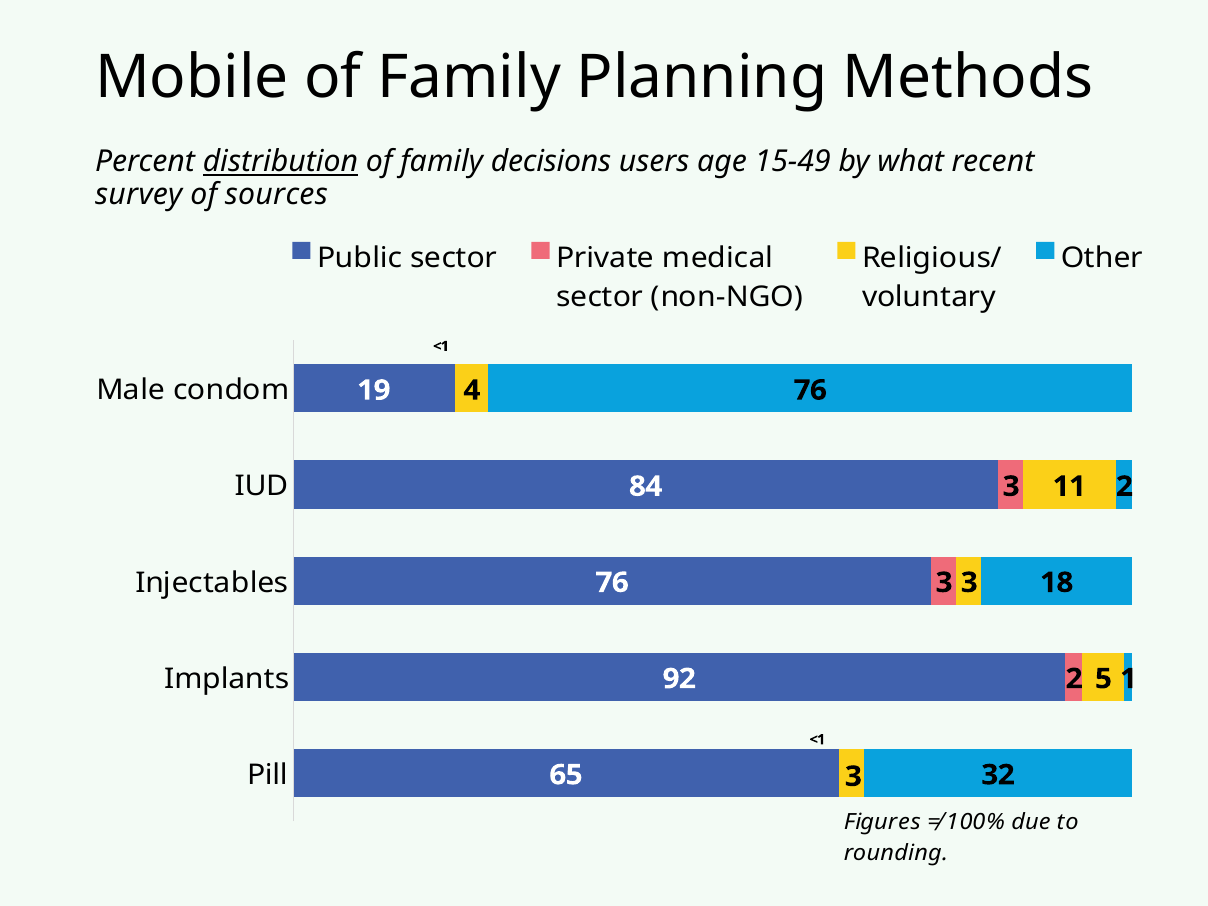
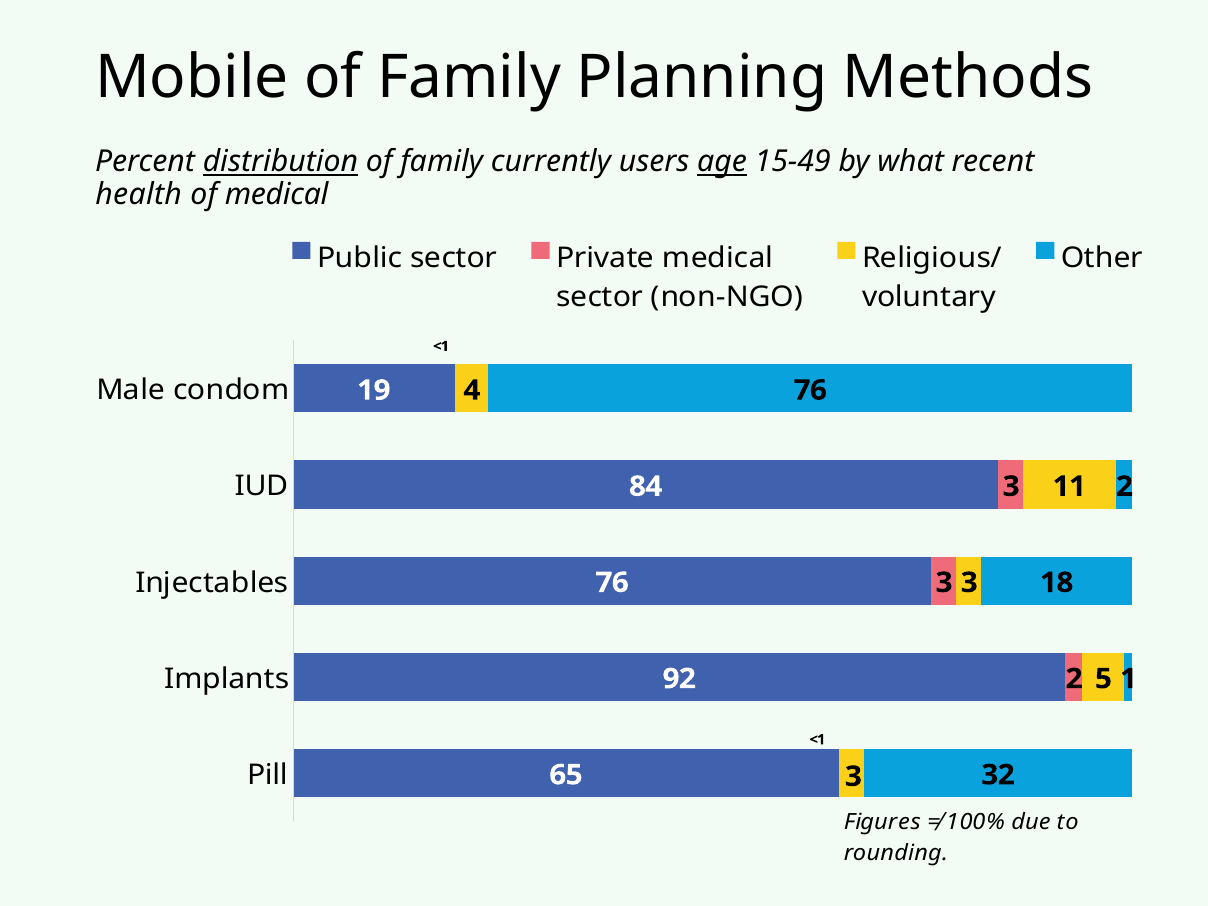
decisions: decisions -> currently
age underline: none -> present
survey: survey -> health
of sources: sources -> medical
